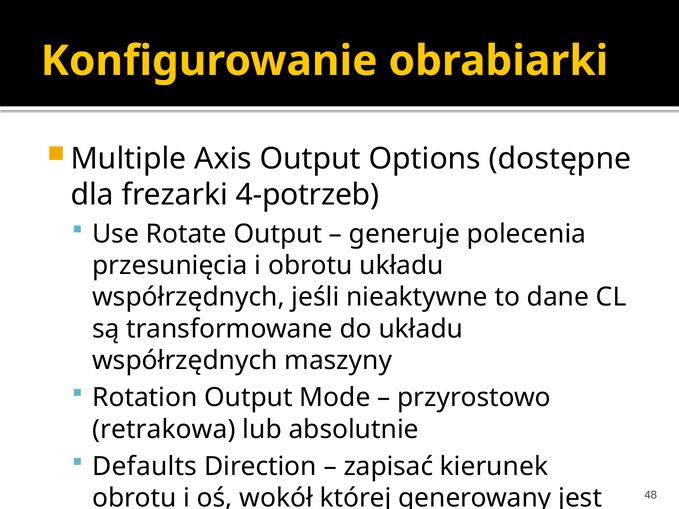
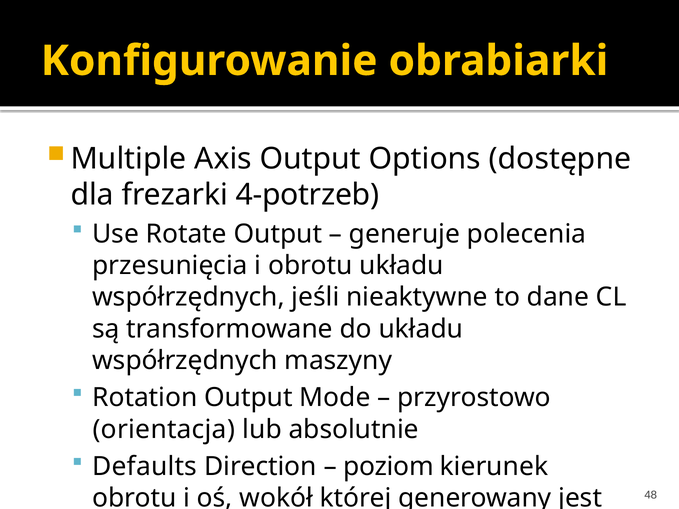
retrakowa: retrakowa -> orientacja
zapisać: zapisać -> poziom
